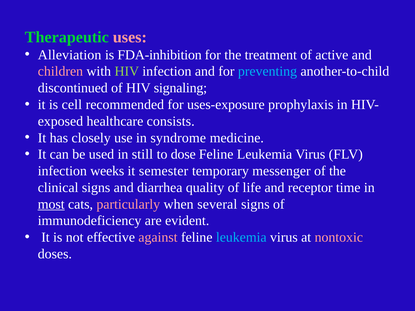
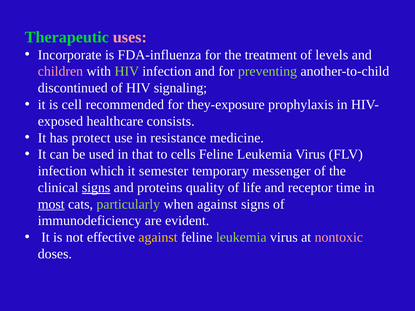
Alleviation: Alleviation -> Incorporate
FDA-inhibition: FDA-inhibition -> FDA-influenza
active: active -> levels
preventing colour: light blue -> light green
uses-exposure: uses-exposure -> they-exposure
closely: closely -> protect
syndrome: syndrome -> resistance
still: still -> that
dose: dose -> cells
weeks: weeks -> which
signs at (96, 188) underline: none -> present
diarrhea: diarrhea -> proteins
particularly colour: pink -> light green
when several: several -> against
against at (158, 237) colour: pink -> yellow
leukemia at (241, 237) colour: light blue -> light green
